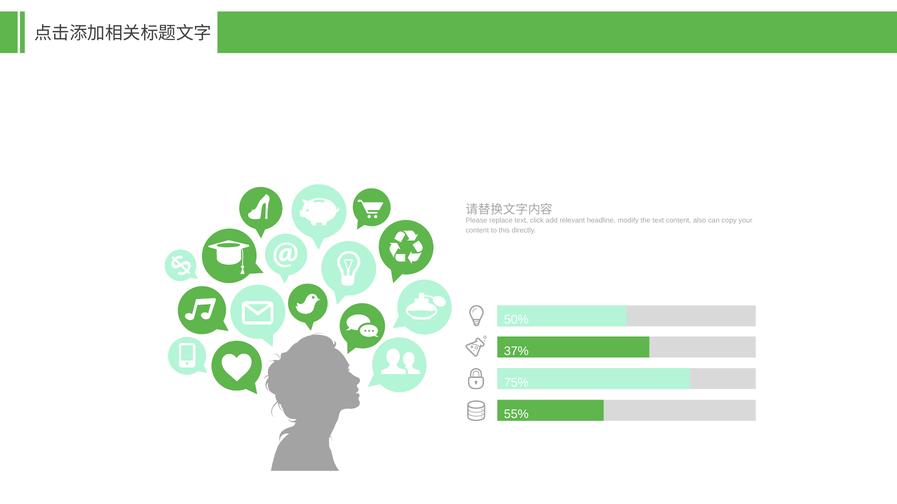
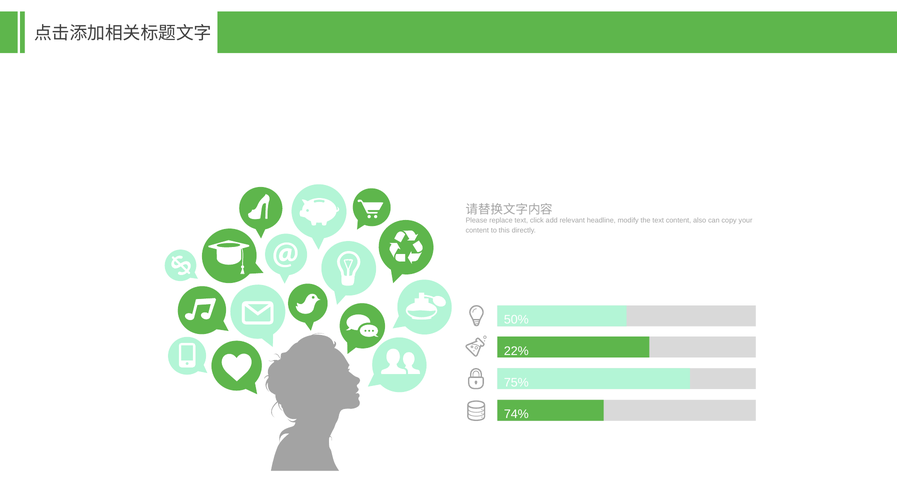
37%: 37% -> 22%
55%: 55% -> 74%
